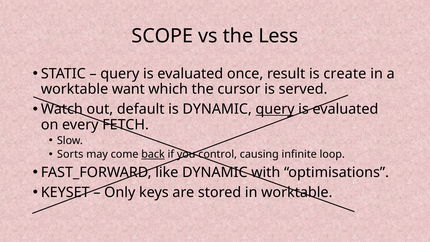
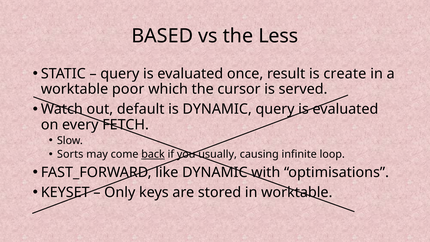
SCOPE: SCOPE -> BASED
want: want -> poor
query at (275, 109) underline: present -> none
control: control -> usually
